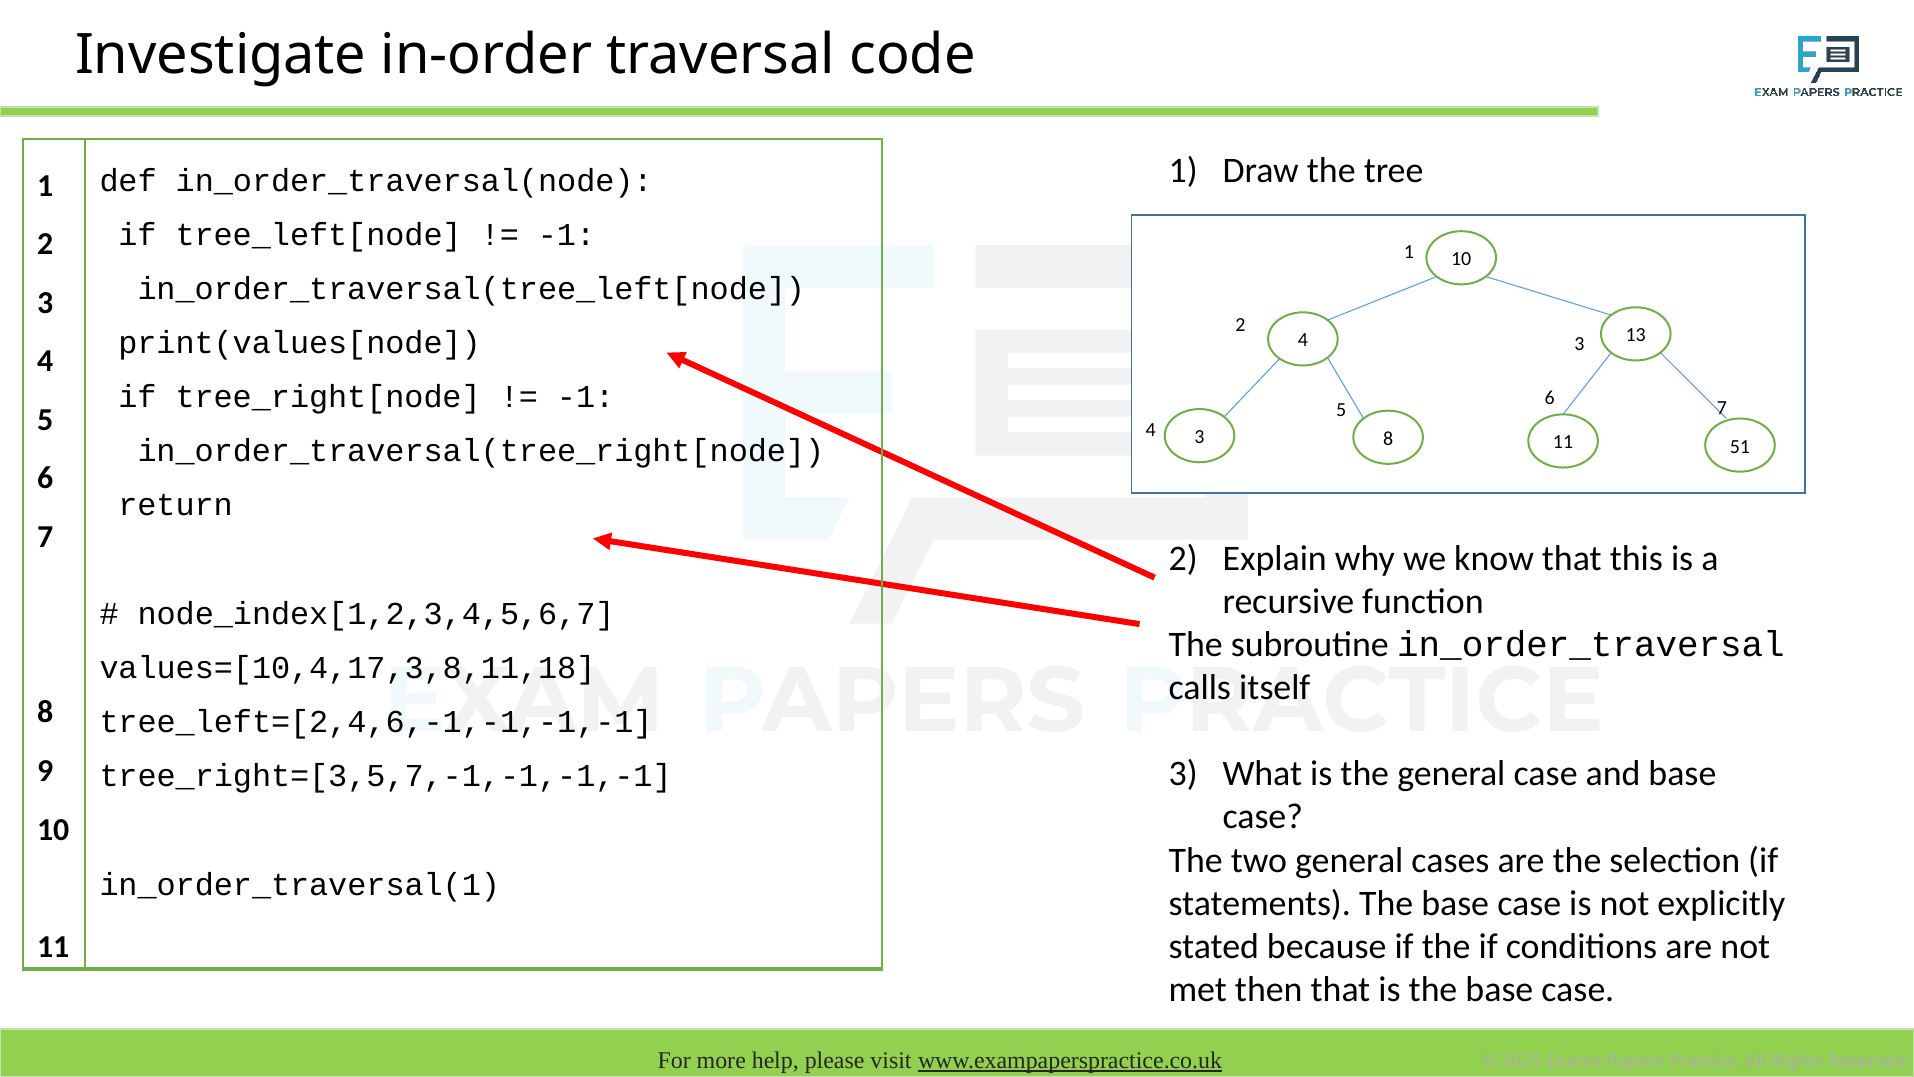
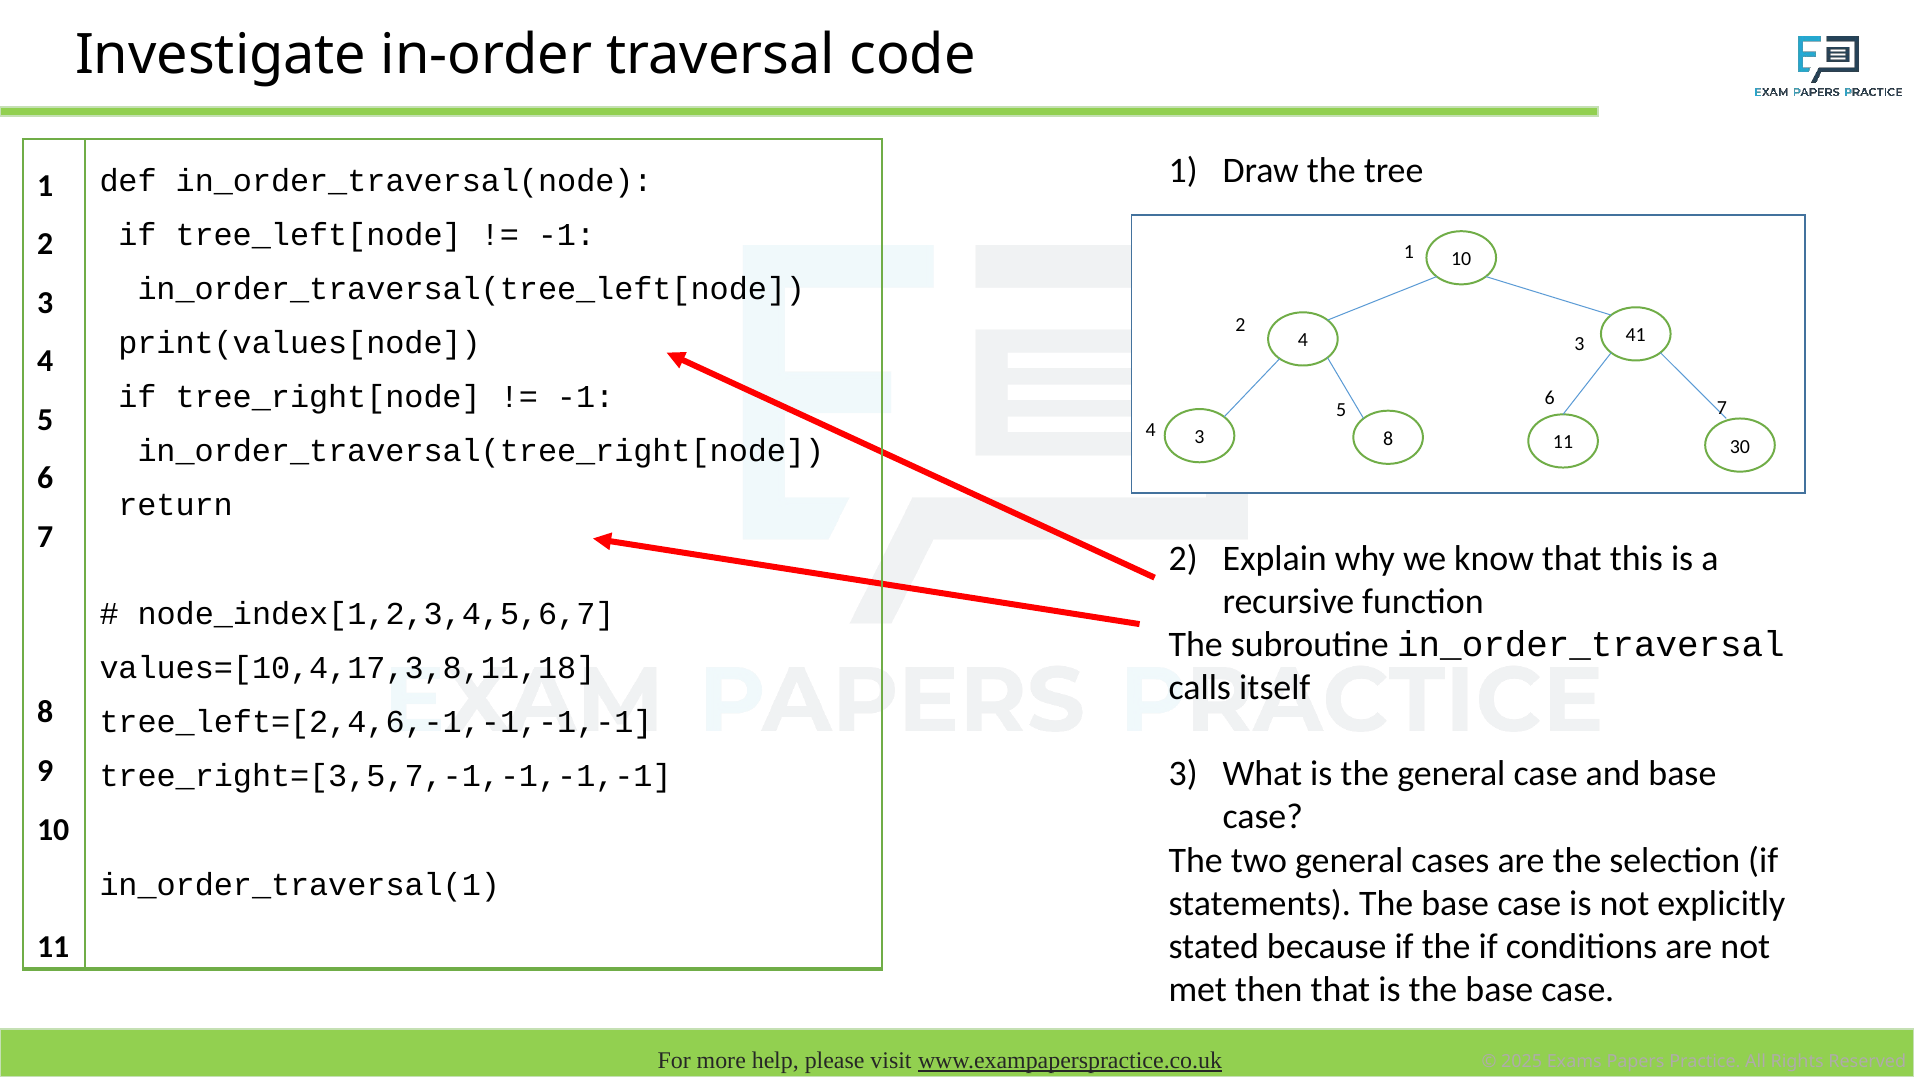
13: 13 -> 41
51: 51 -> 30
